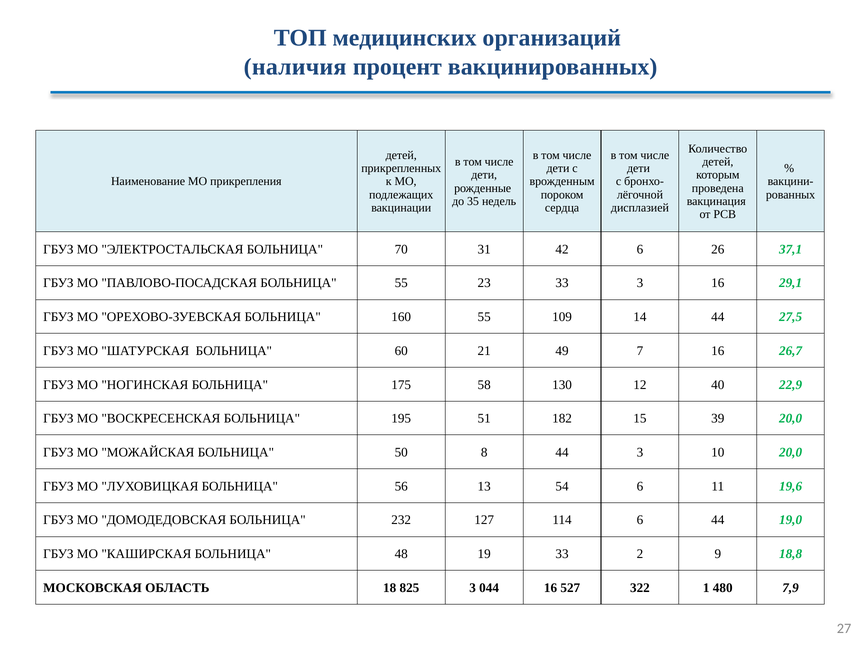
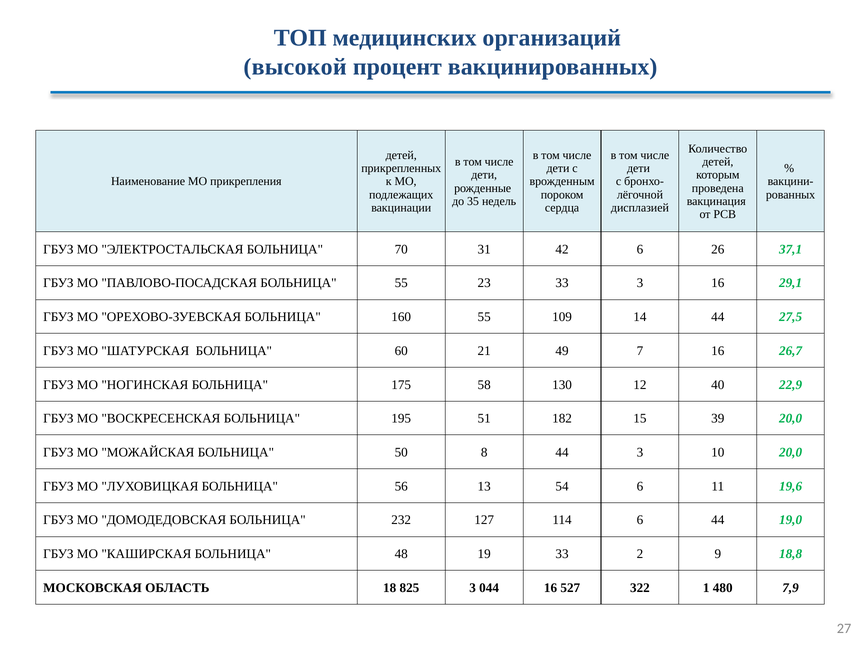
наличия: наличия -> высокой
